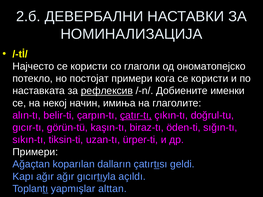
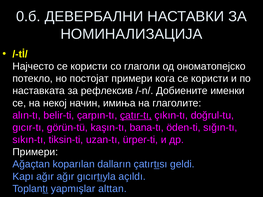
2.б: 2.б -> 0.б
рефлексив underline: present -> none
biraz-tı: biraz-tı -> bana-tı
